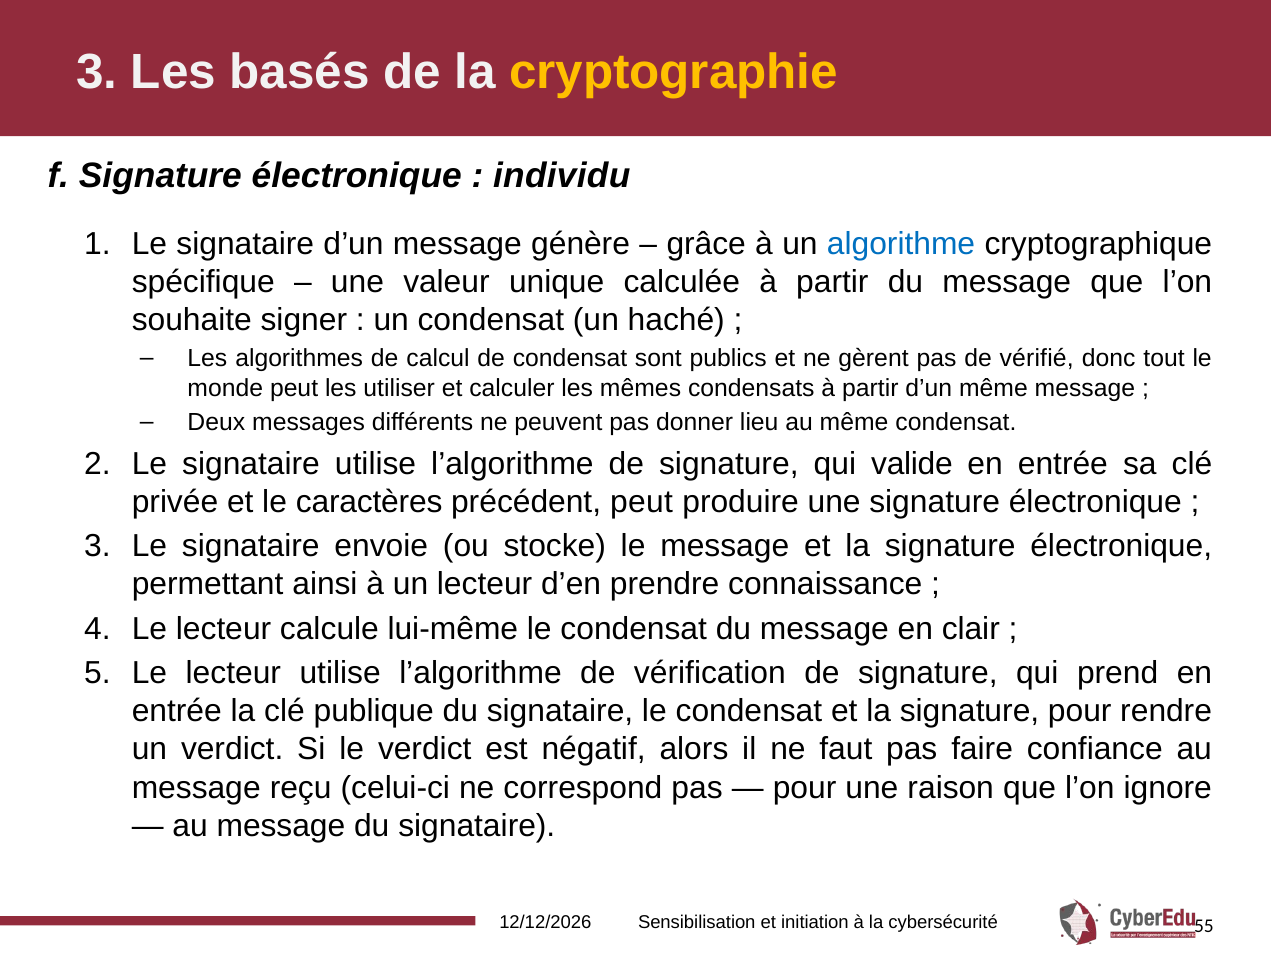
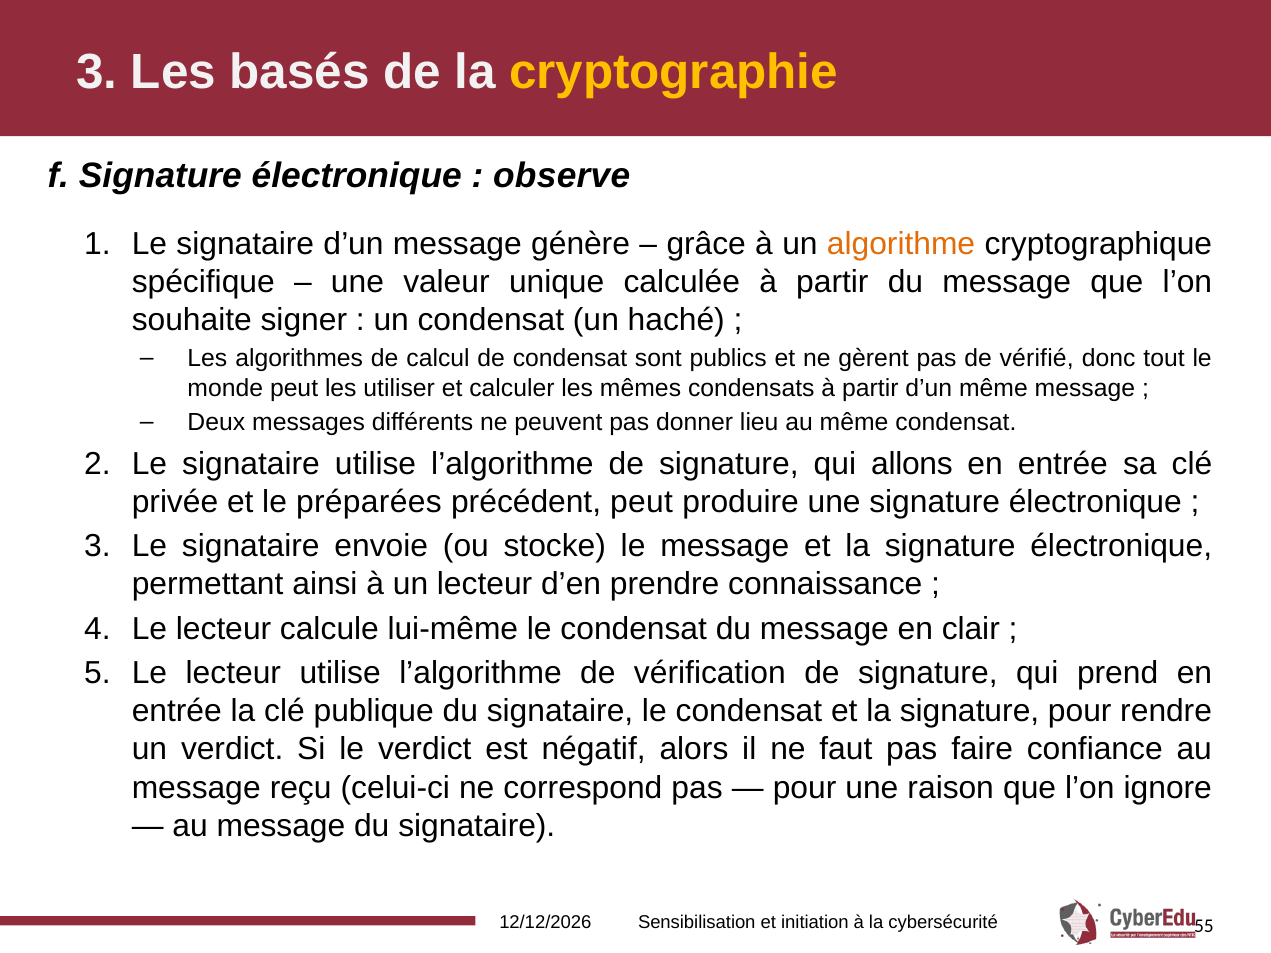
individu: individu -> observe
algorithme colour: blue -> orange
valide: valide -> allons
caractères: caractères -> préparées
